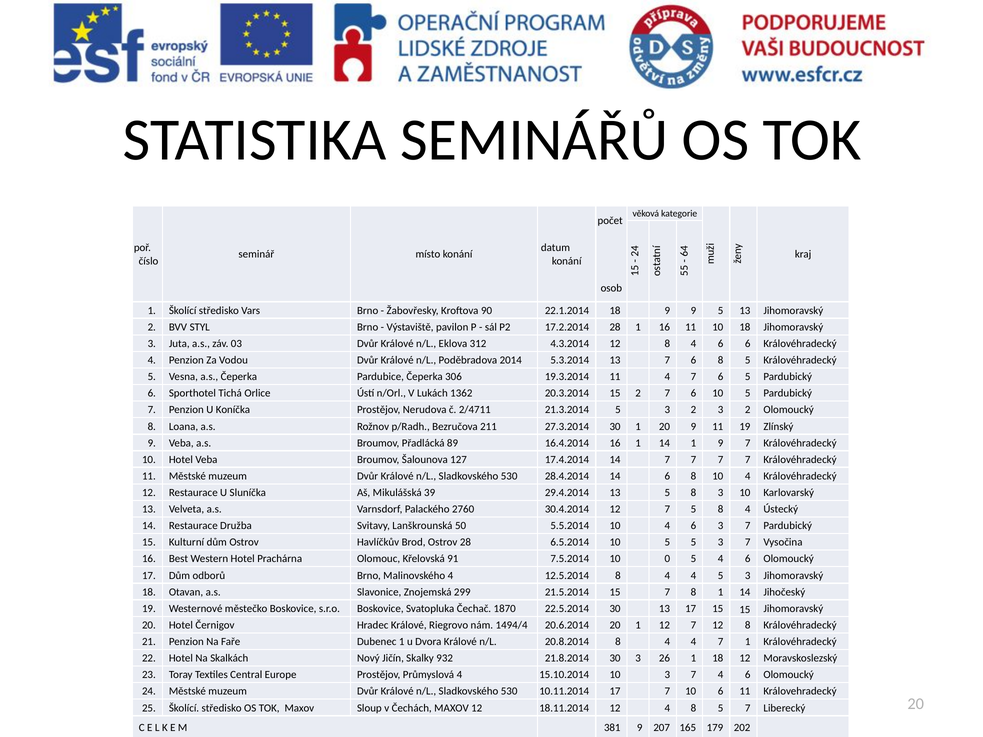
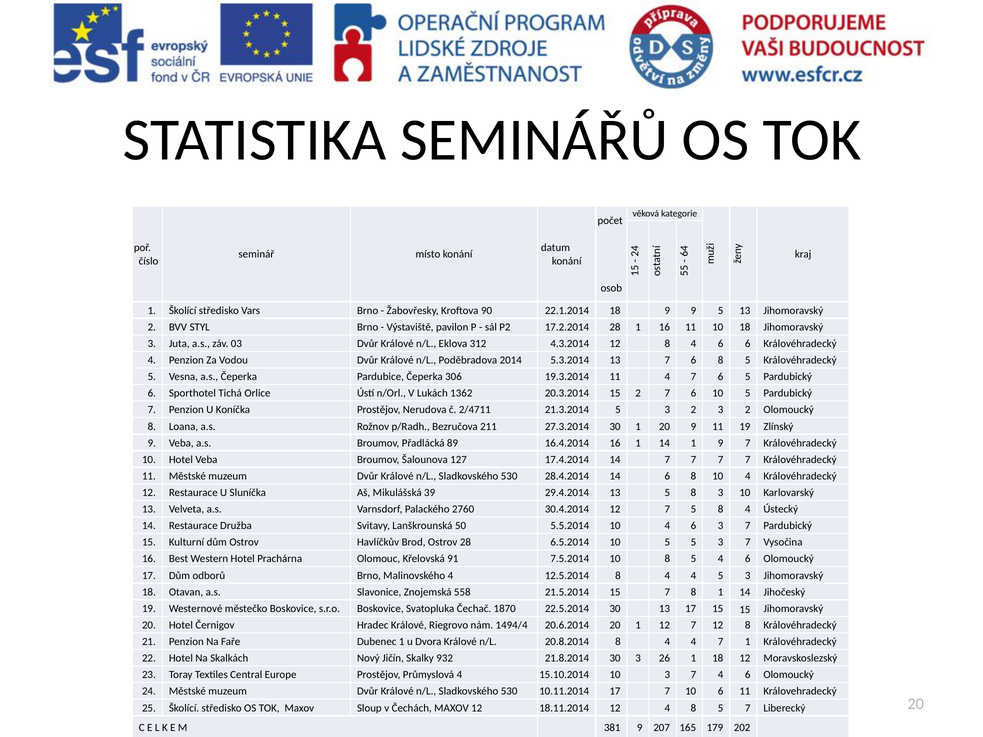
10 0: 0 -> 8
299: 299 -> 558
